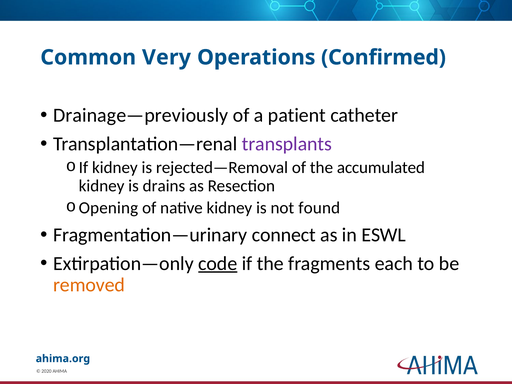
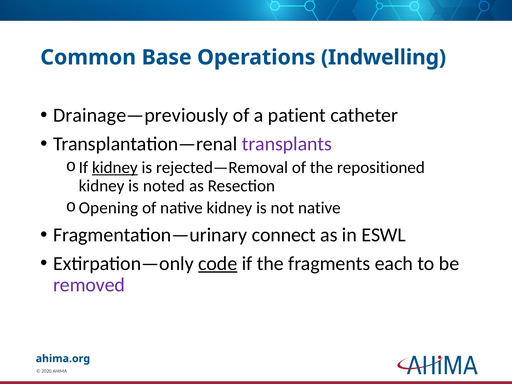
Very: Very -> Base
Confirmed: Confirmed -> Indwelling
kidney at (115, 167) underline: none -> present
accumulated: accumulated -> repositioned
drains: drains -> noted
not found: found -> native
removed colour: orange -> purple
